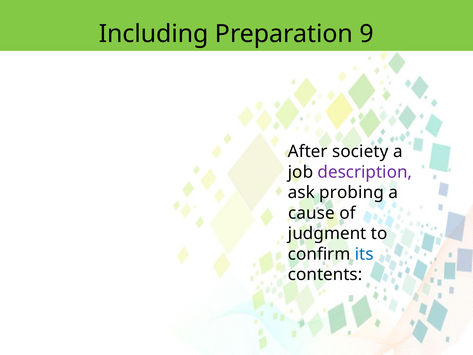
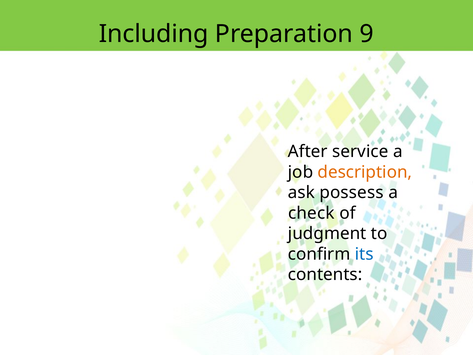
society: society -> service
description colour: purple -> orange
probing: probing -> possess
cause: cause -> check
